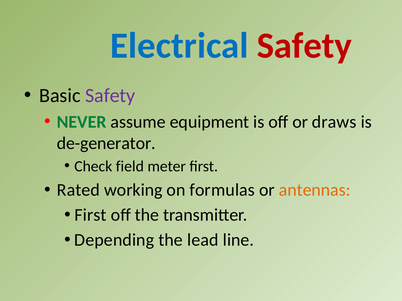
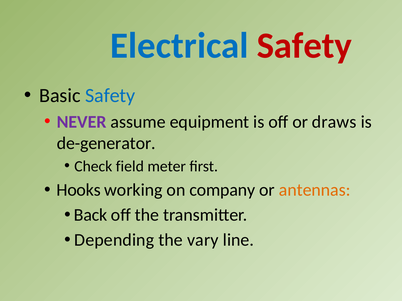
Safety at (110, 96) colour: purple -> blue
NEVER colour: green -> purple
Rated: Rated -> Hooks
formulas: formulas -> company
First at (90, 215): First -> Back
lead: lead -> vary
